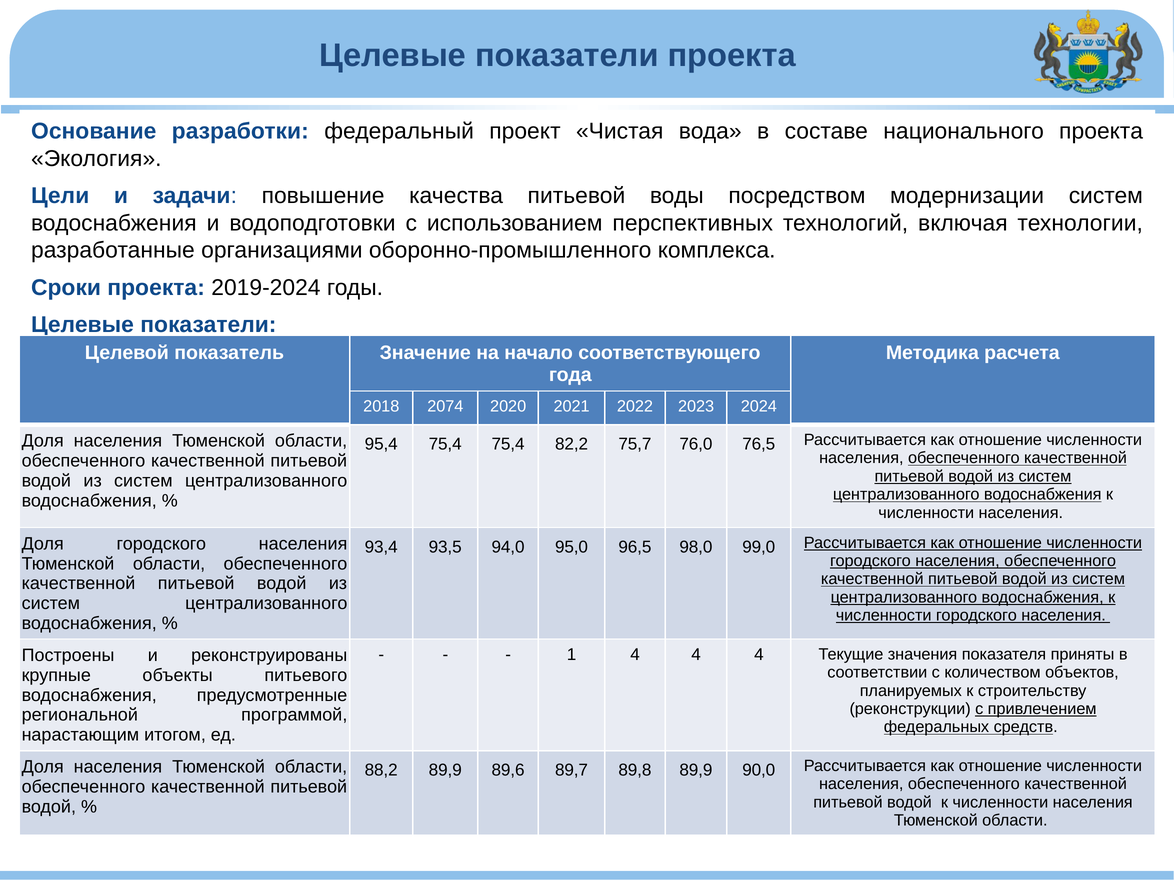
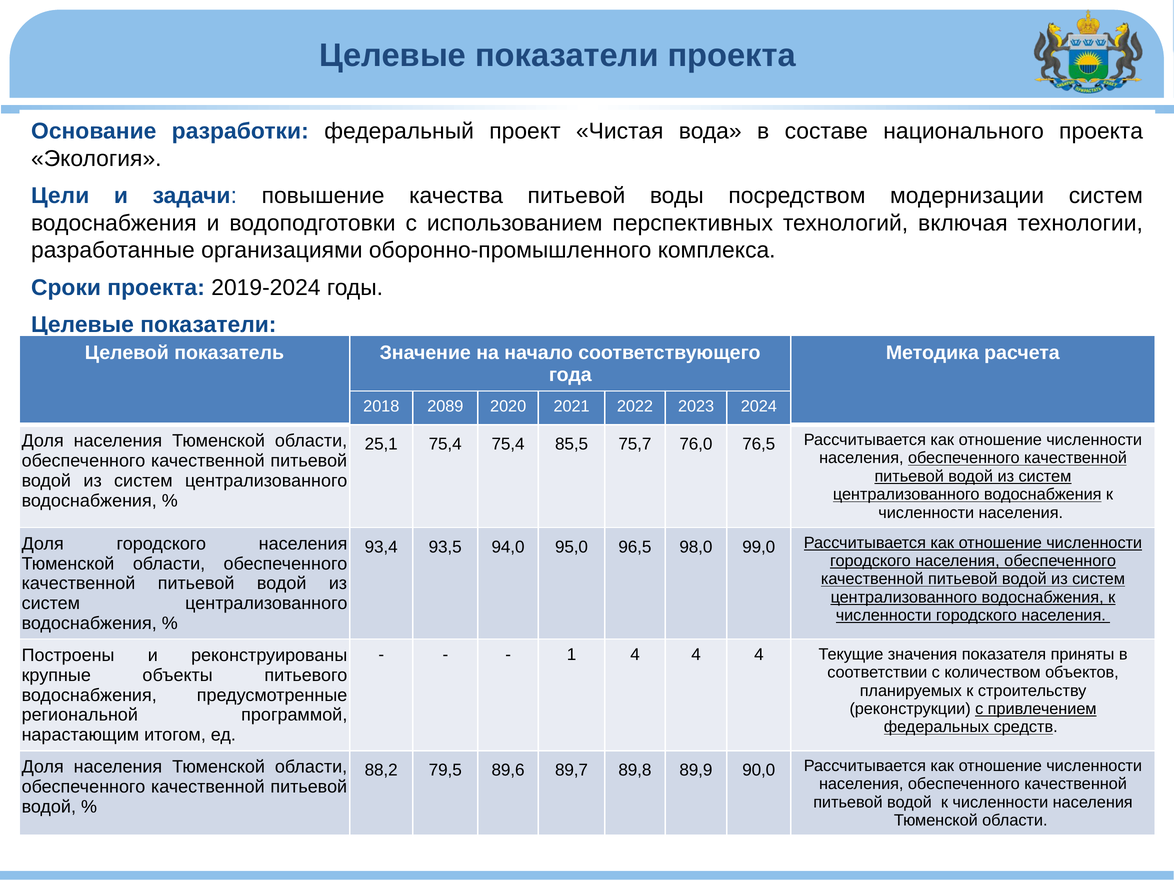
2074: 2074 -> 2089
95,4: 95,4 -> 25,1
82,2: 82,2 -> 85,5
88,2 89,9: 89,9 -> 79,5
